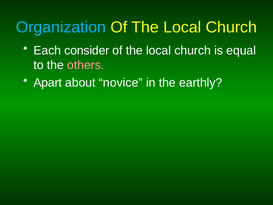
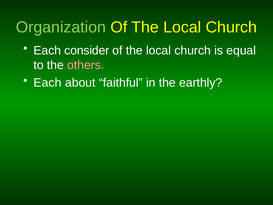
Organization colour: light blue -> light green
Apart at (48, 83): Apart -> Each
novice: novice -> faithful
